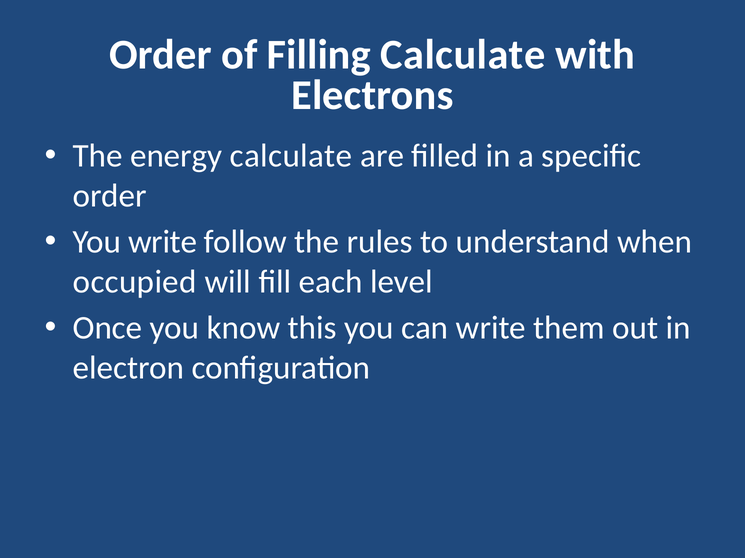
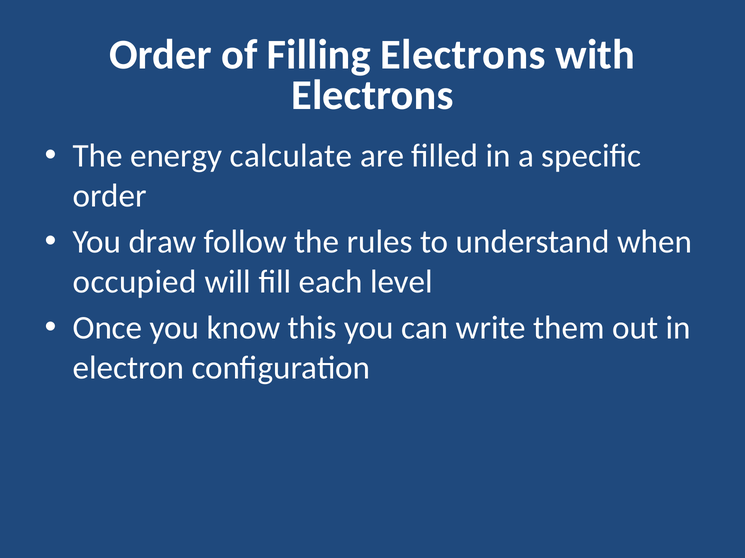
Filling Calculate: Calculate -> Electrons
You write: write -> draw
